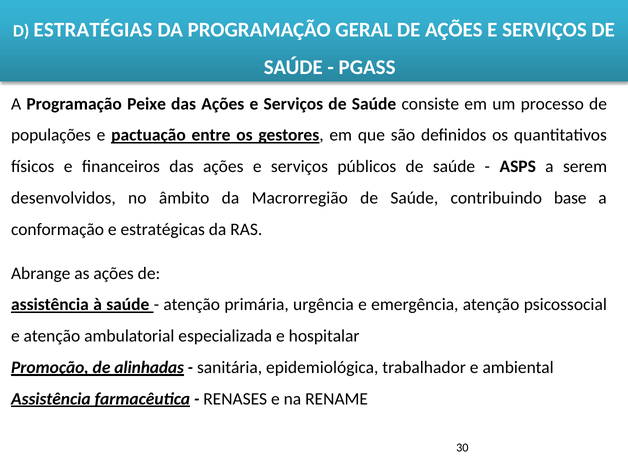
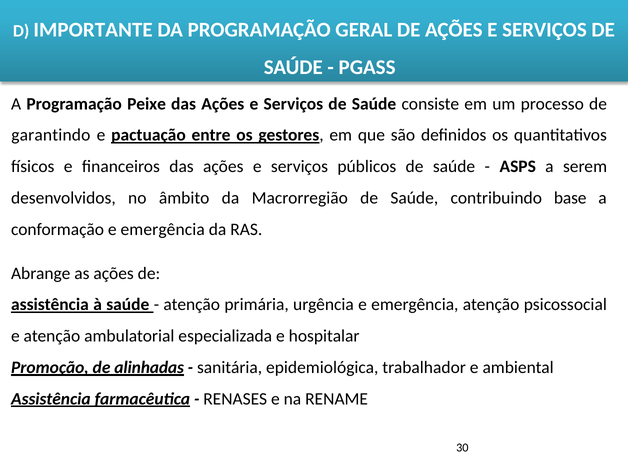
ESTRATÉGIAS: ESTRATÉGIAS -> IMPORTANTE
populações: populações -> garantindo
conformação e estratégicas: estratégicas -> emergência
